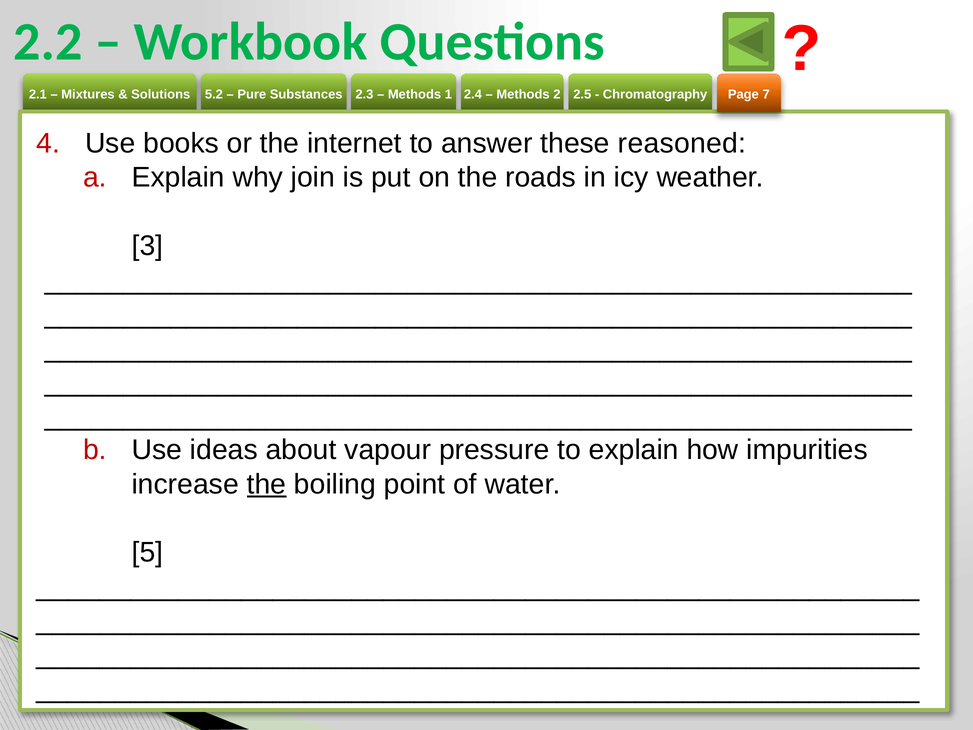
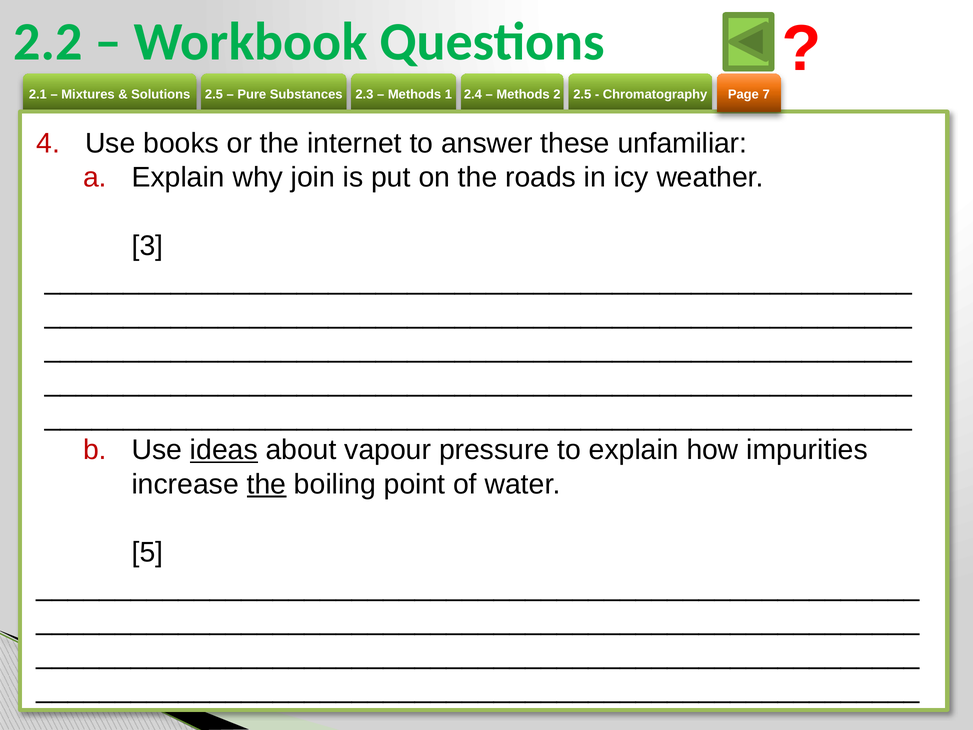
5.2 at (214, 94): 5.2 -> 2.5
reasoned: reasoned -> unfamiliar
ideas underline: none -> present
